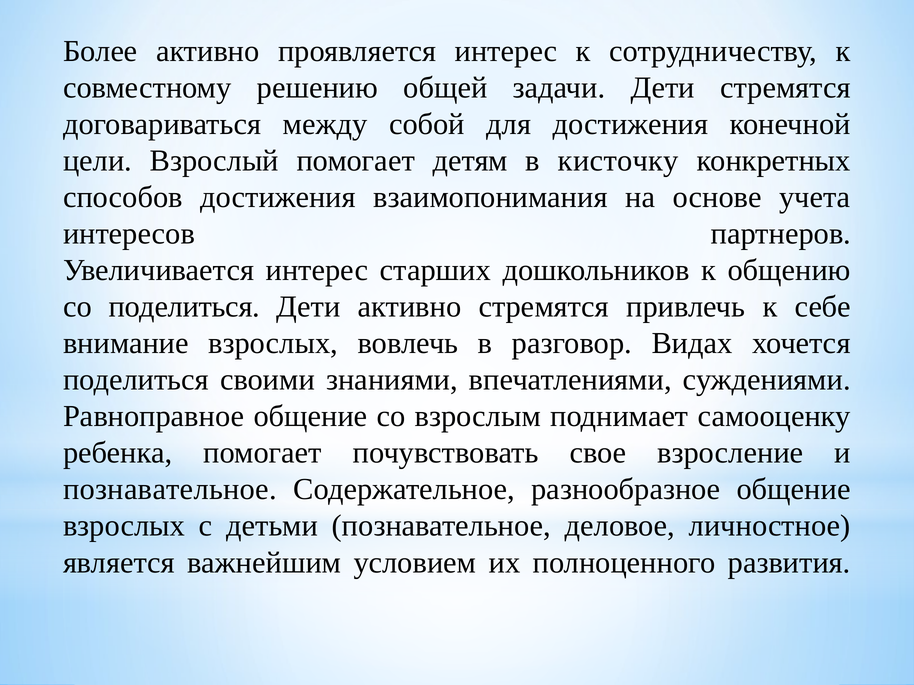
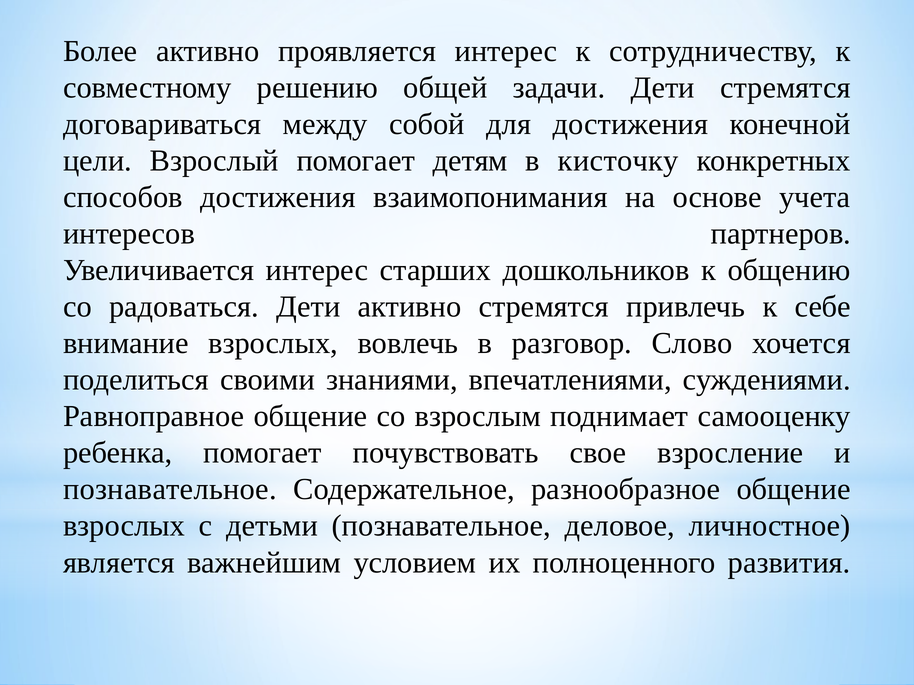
со поделиться: поделиться -> радоваться
Видах: Видах -> Слово
